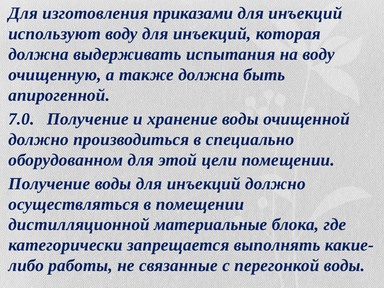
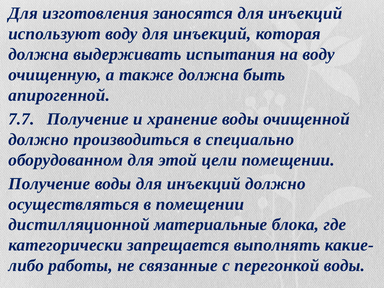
приказами: приказами -> заносятся
7.0: 7.0 -> 7.7
